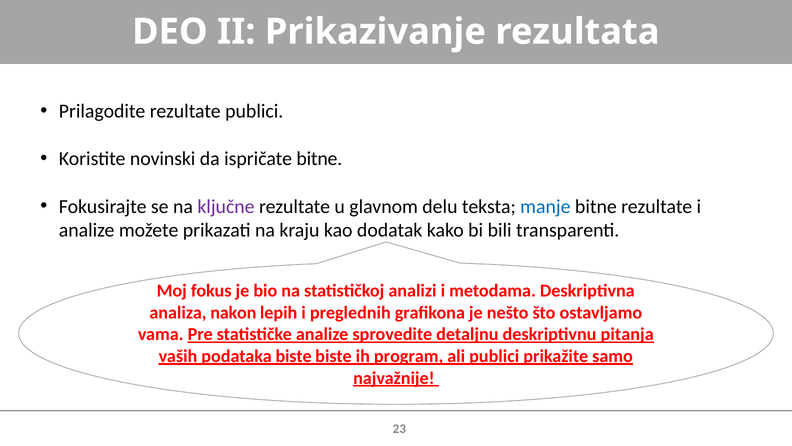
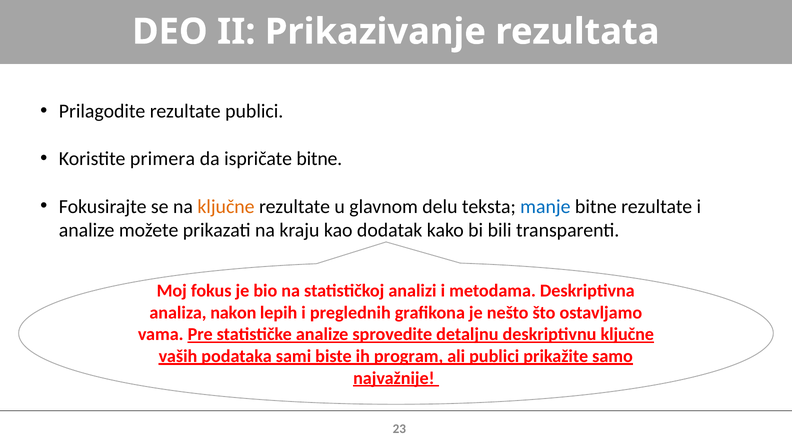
novinski: novinski -> primera
ključne at (226, 206) colour: purple -> orange
deskriptivnu pitanja: pitanja -> ključne
podataka biste: biste -> sami
